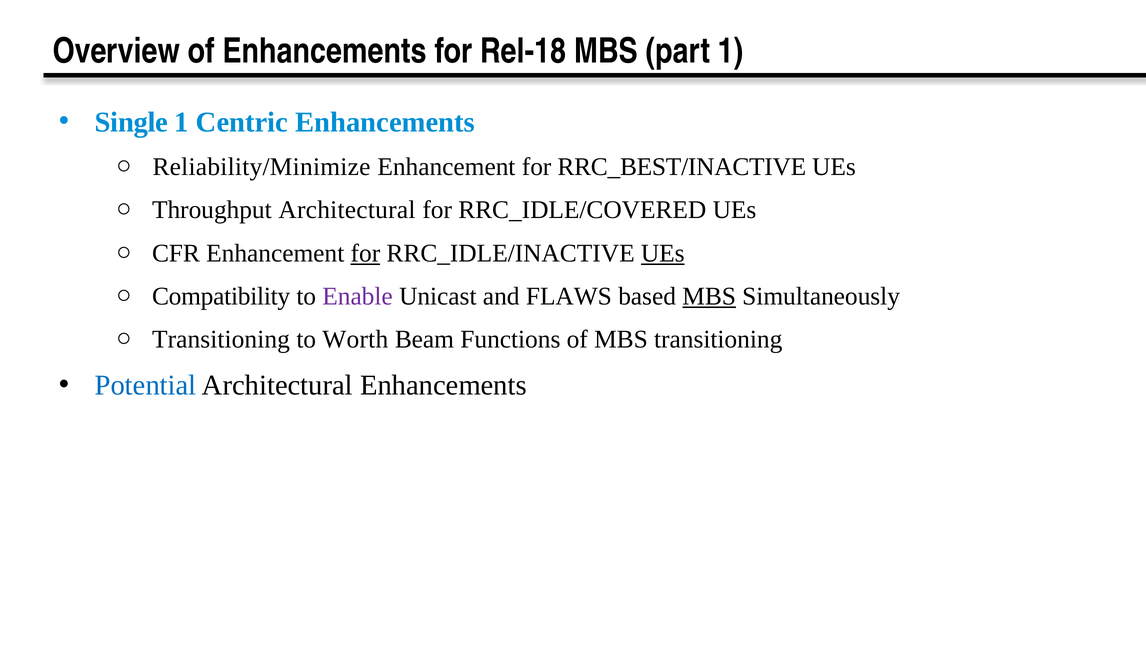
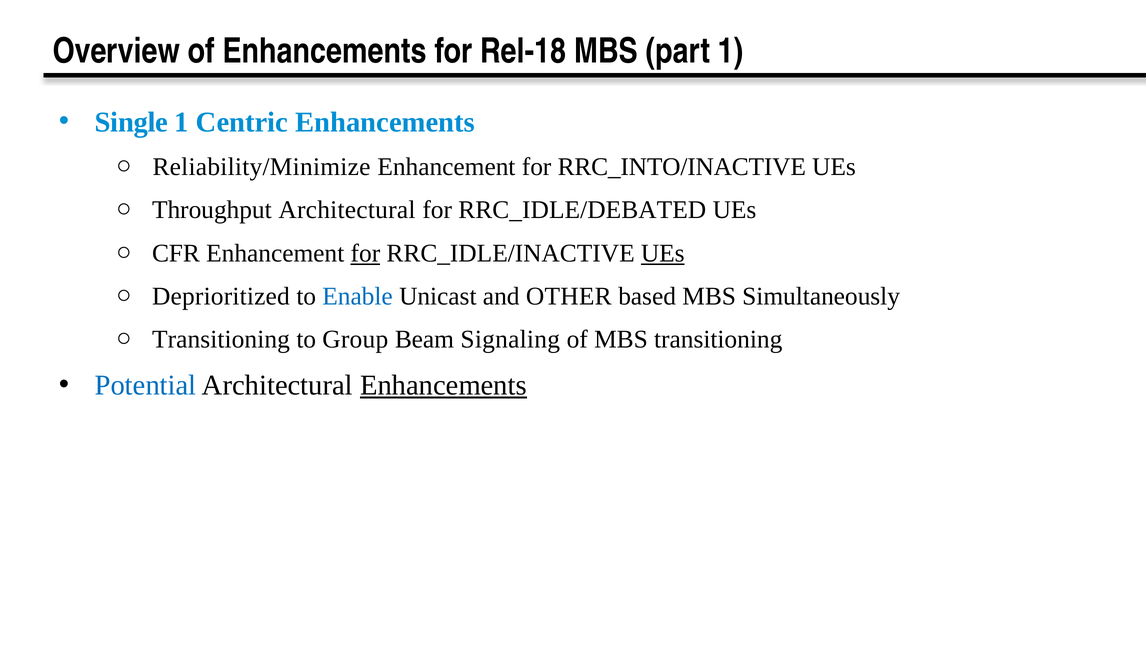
RRC_BEST/INACTIVE: RRC_BEST/INACTIVE -> RRC_INTO/INACTIVE
RRC_IDLE/COVERED: RRC_IDLE/COVERED -> RRC_IDLE/DEBATED
Compatibility: Compatibility -> Deprioritized
Enable colour: purple -> blue
FLAWS: FLAWS -> OTHER
MBS at (709, 296) underline: present -> none
Worth: Worth -> Group
Functions: Functions -> Signaling
Enhancements at (443, 385) underline: none -> present
